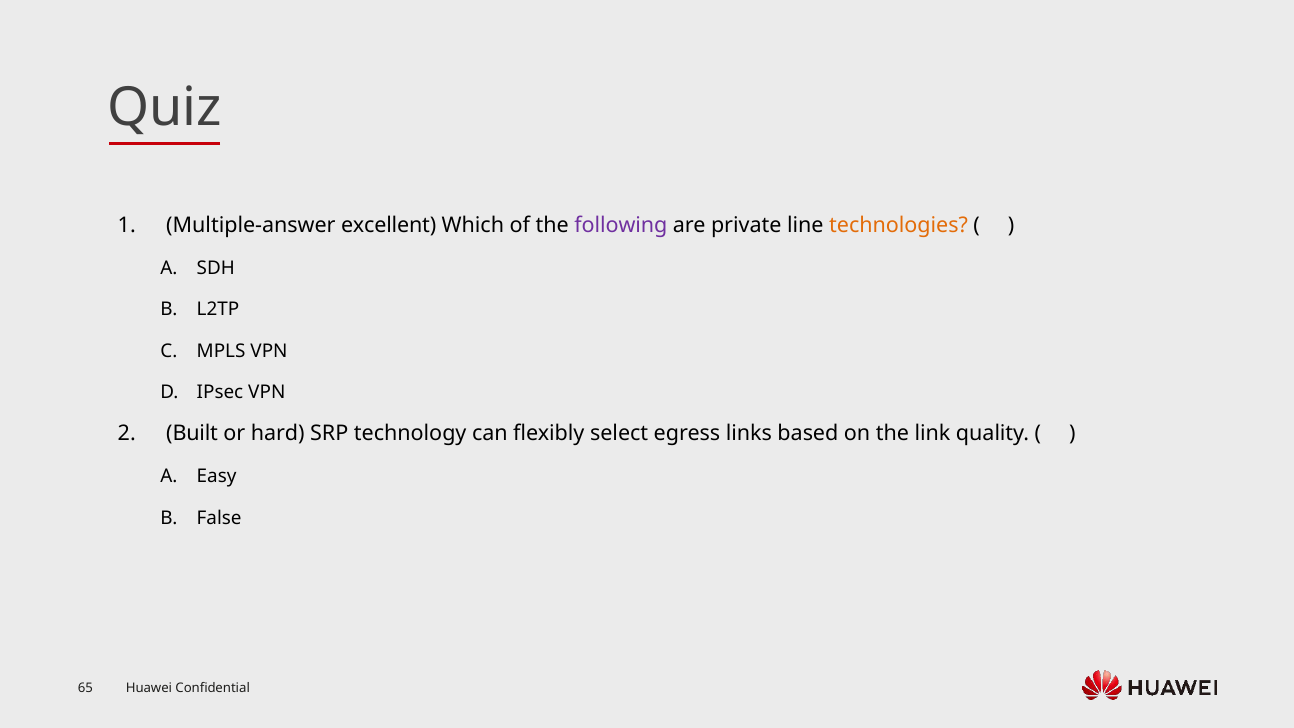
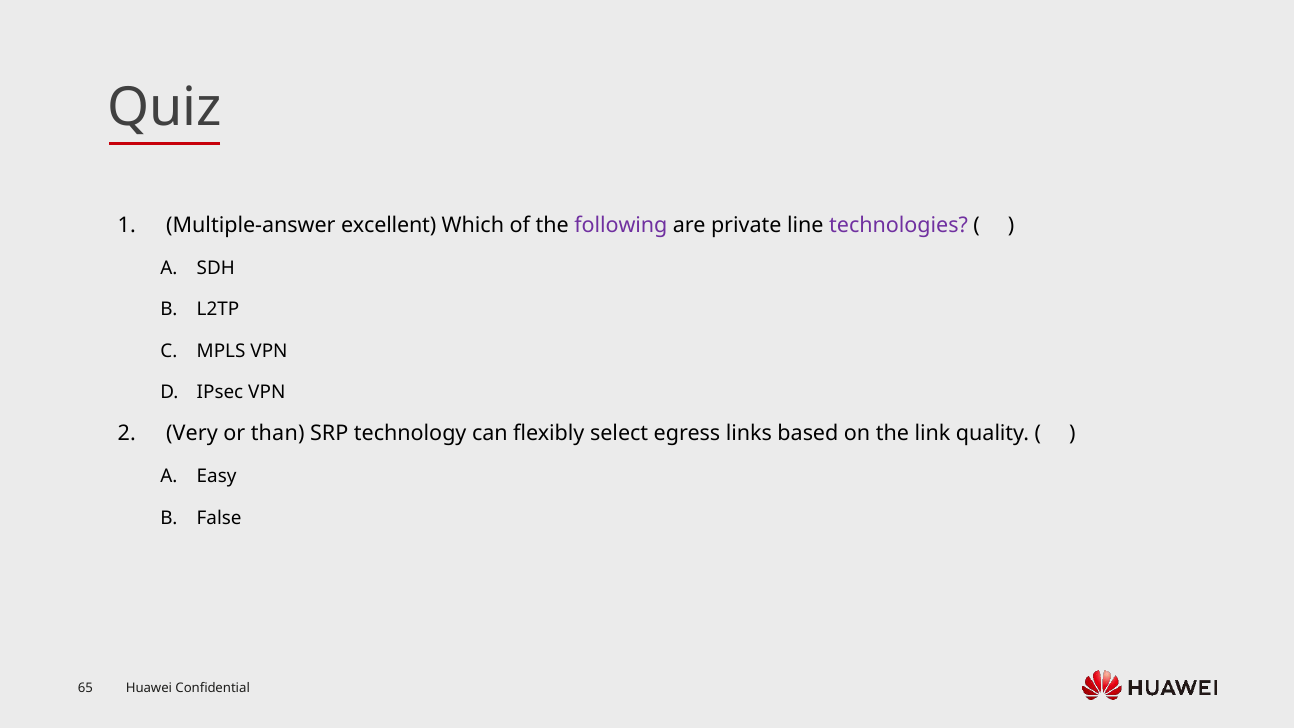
technologies colour: orange -> purple
Built: Built -> Very
hard: hard -> than
